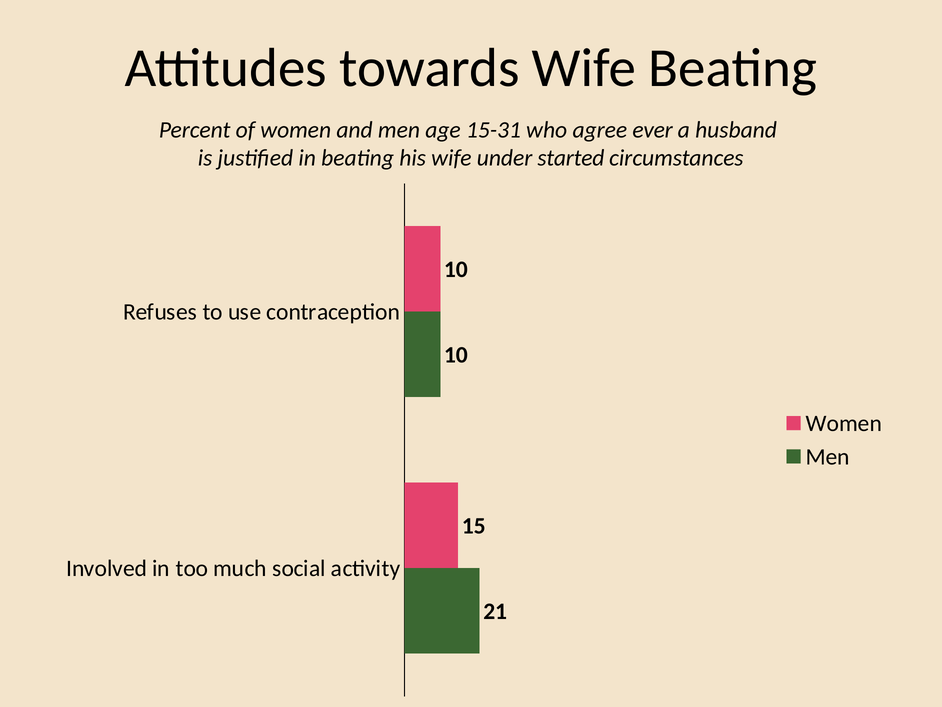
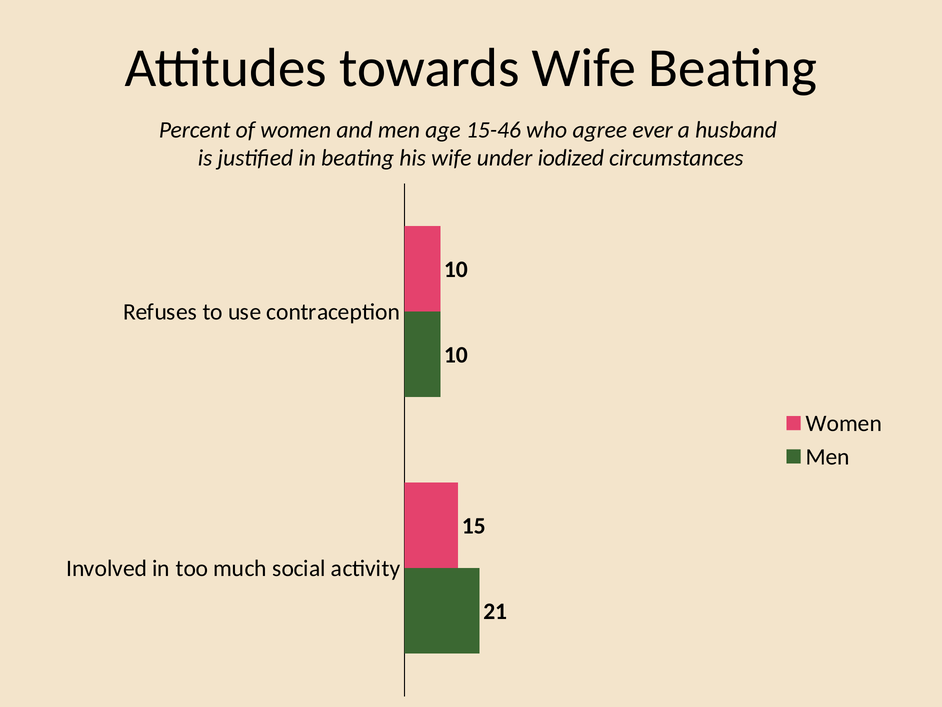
15-31: 15-31 -> 15-46
started: started -> iodized
